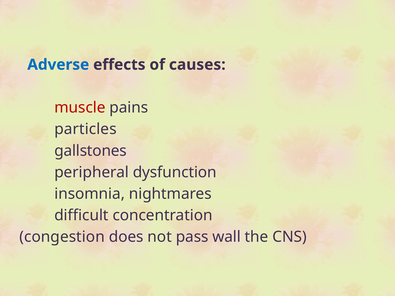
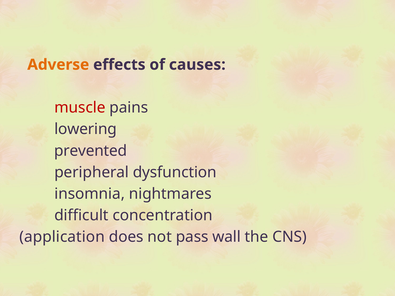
Adverse colour: blue -> orange
particles: particles -> lowering
gallstones: gallstones -> prevented
congestion: congestion -> application
